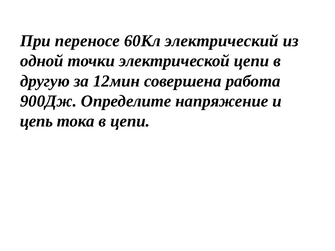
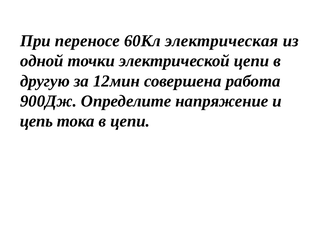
электрический: электрический -> электрическая
